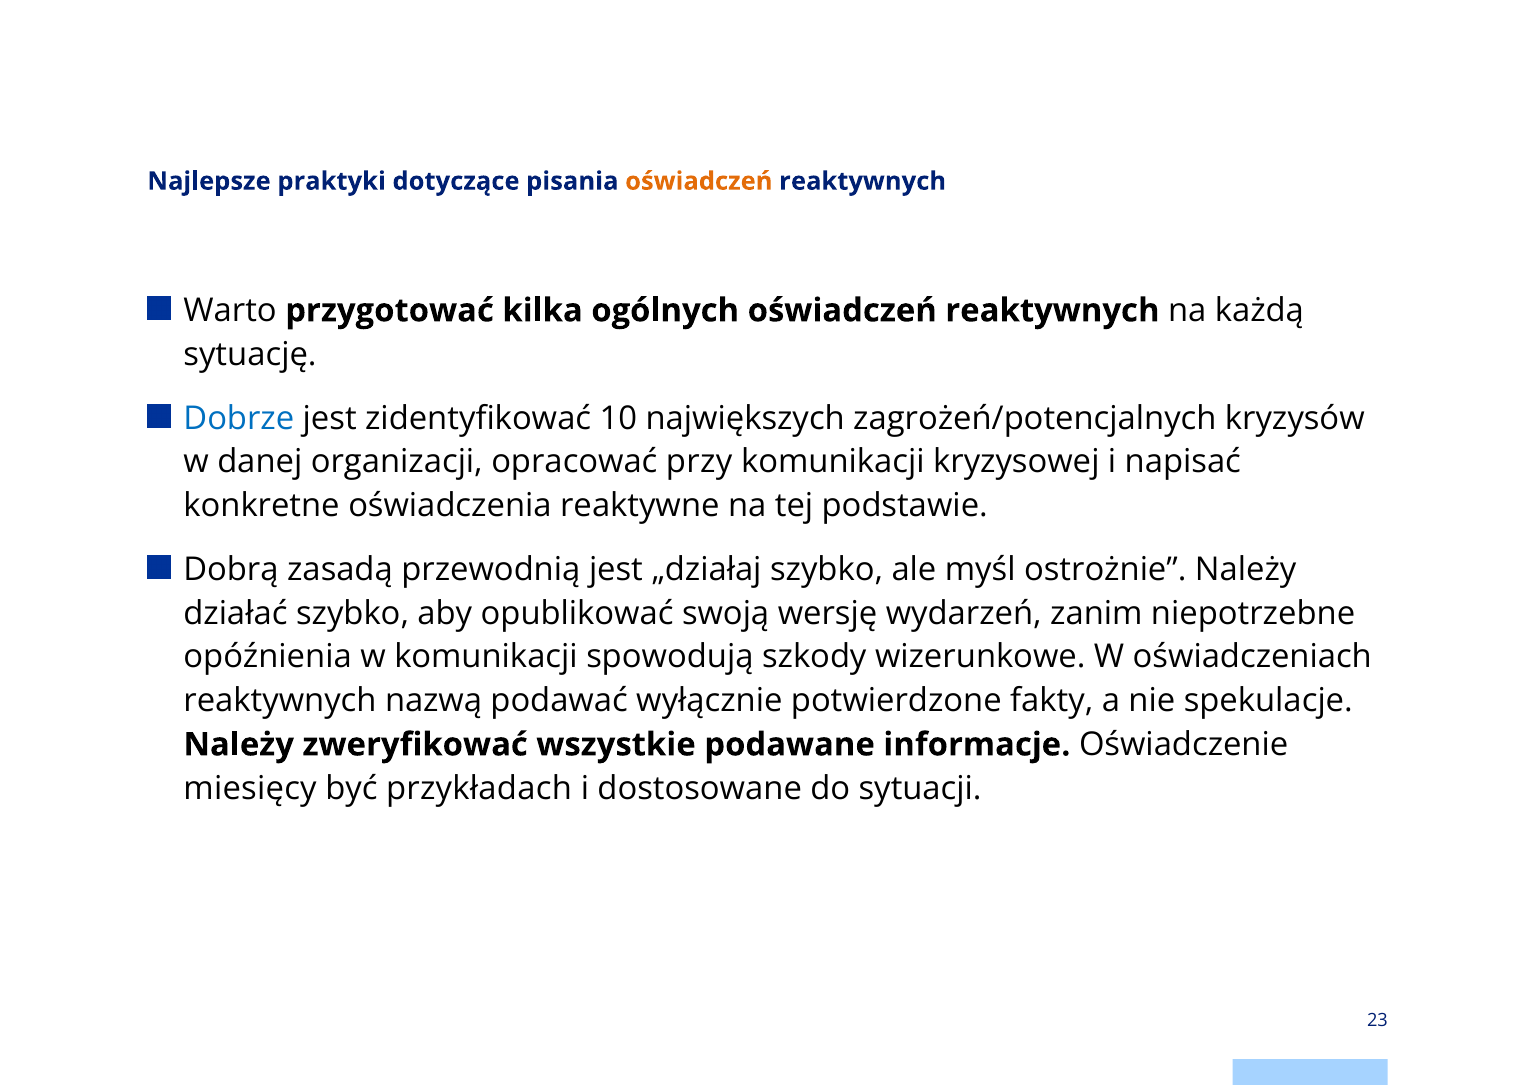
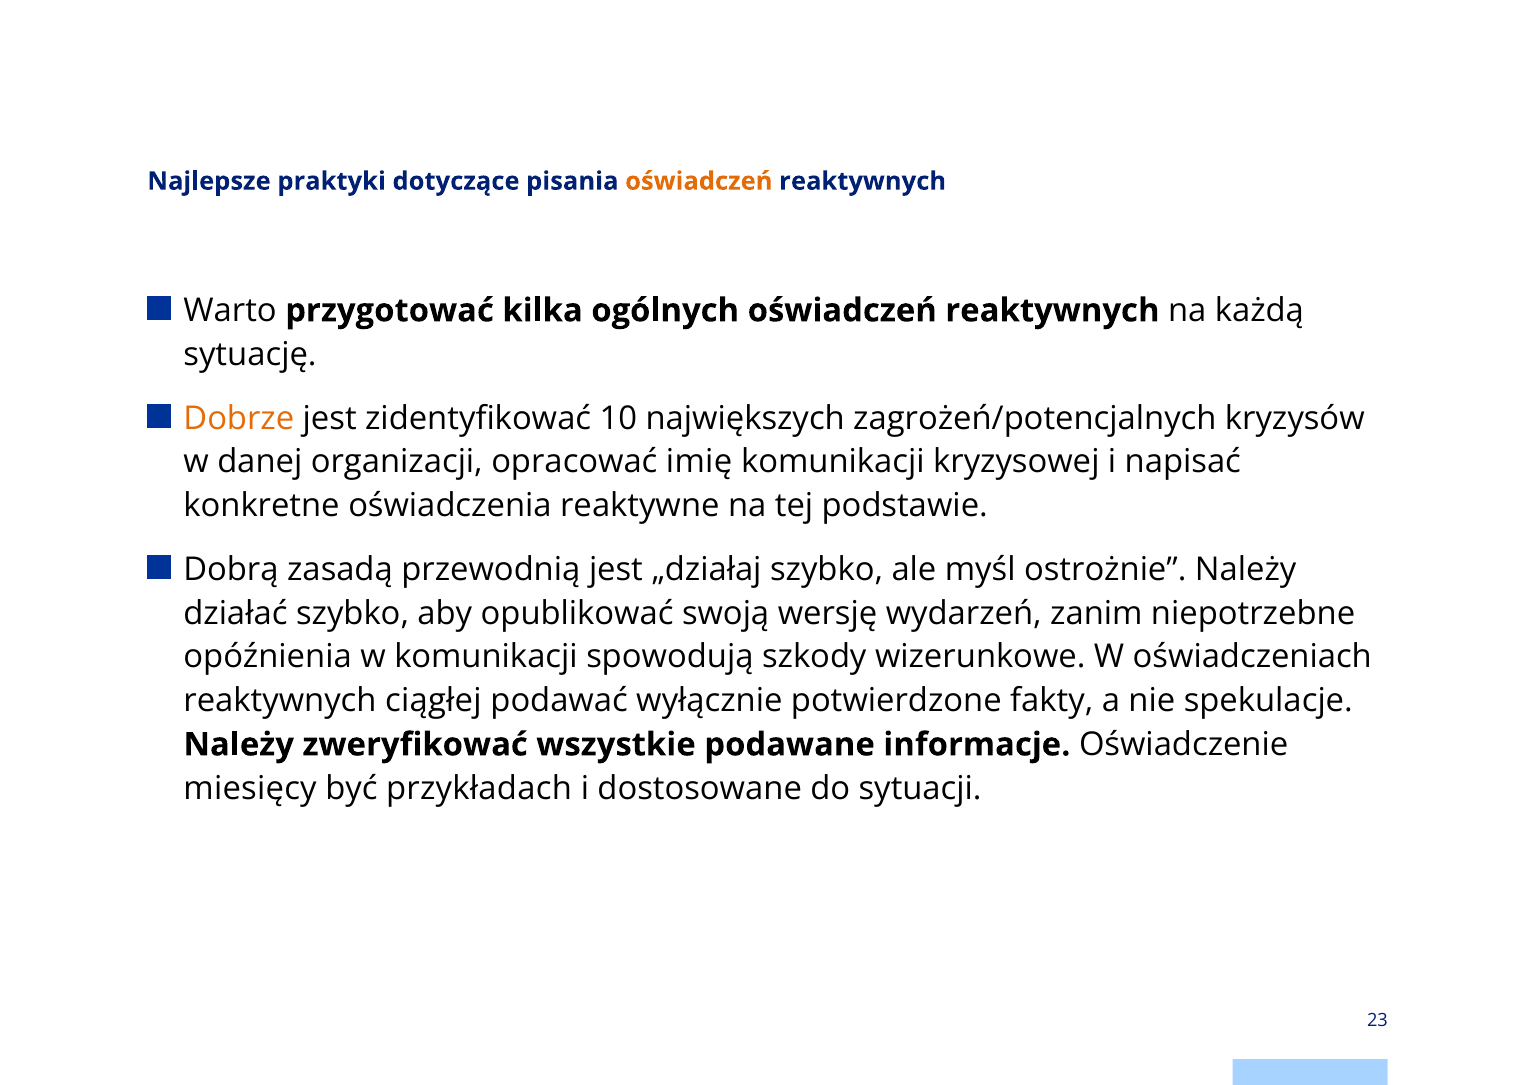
Dobrze colour: blue -> orange
przy: przy -> imię
nazwą: nazwą -> ciągłej
